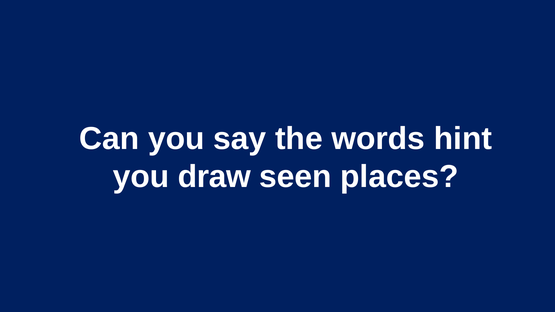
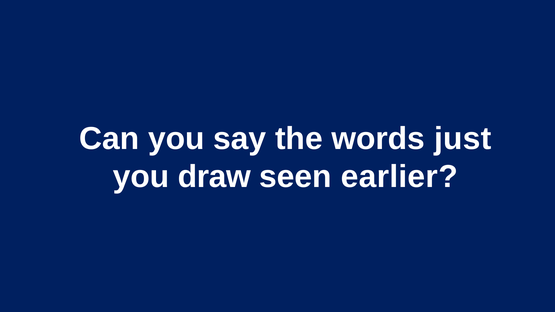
hint: hint -> just
places: places -> earlier
